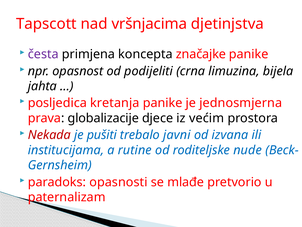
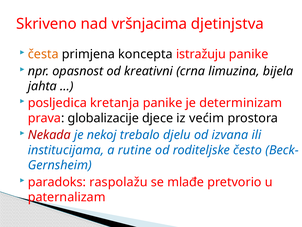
Tapscott: Tapscott -> Skriveno
česta colour: purple -> orange
značajke: značajke -> istražuju
podijeliti: podijeliti -> kreativni
jednosmjerna: jednosmjerna -> determinizam
pušiti: pušiti -> nekoj
javni: javni -> djelu
nude: nude -> često
opasnosti: opasnosti -> raspolažu
